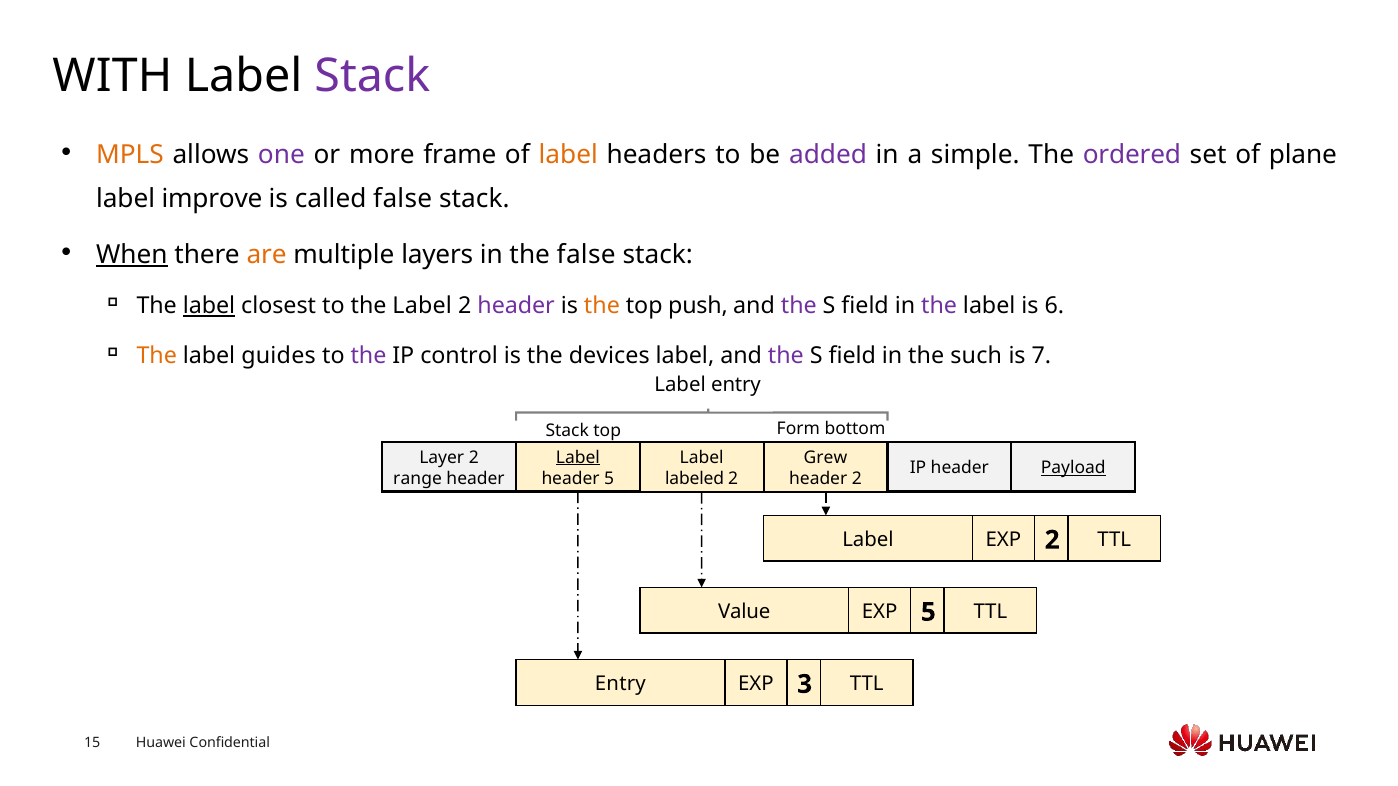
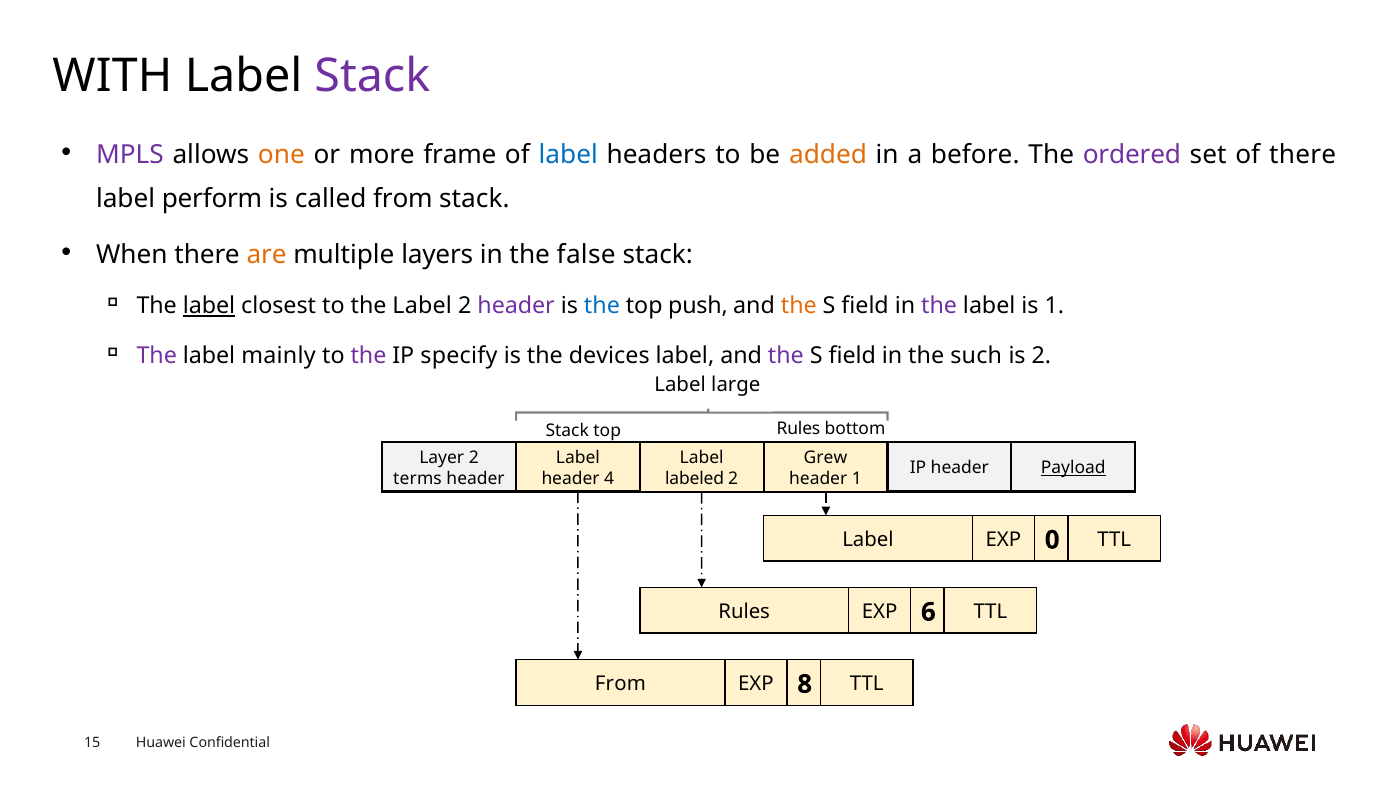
MPLS colour: orange -> purple
one colour: purple -> orange
label at (568, 155) colour: orange -> blue
added colour: purple -> orange
simple: simple -> before
of plane: plane -> there
improve: improve -> perform
called false: false -> from
When underline: present -> none
the at (602, 306) colour: orange -> blue
the at (799, 306) colour: purple -> orange
is 6: 6 -> 1
The at (157, 356) colour: orange -> purple
guides: guides -> mainly
control: control -> specify
is 7: 7 -> 2
Label entry: entry -> large
top Form: Form -> Rules
Label at (578, 458) underline: present -> none
range: range -> terms
header 5: 5 -> 4
header 2: 2 -> 1
EXP 2: 2 -> 0
Value at (744, 612): Value -> Rules
EXP 5: 5 -> 6
Entry at (620, 684): Entry -> From
3: 3 -> 8
